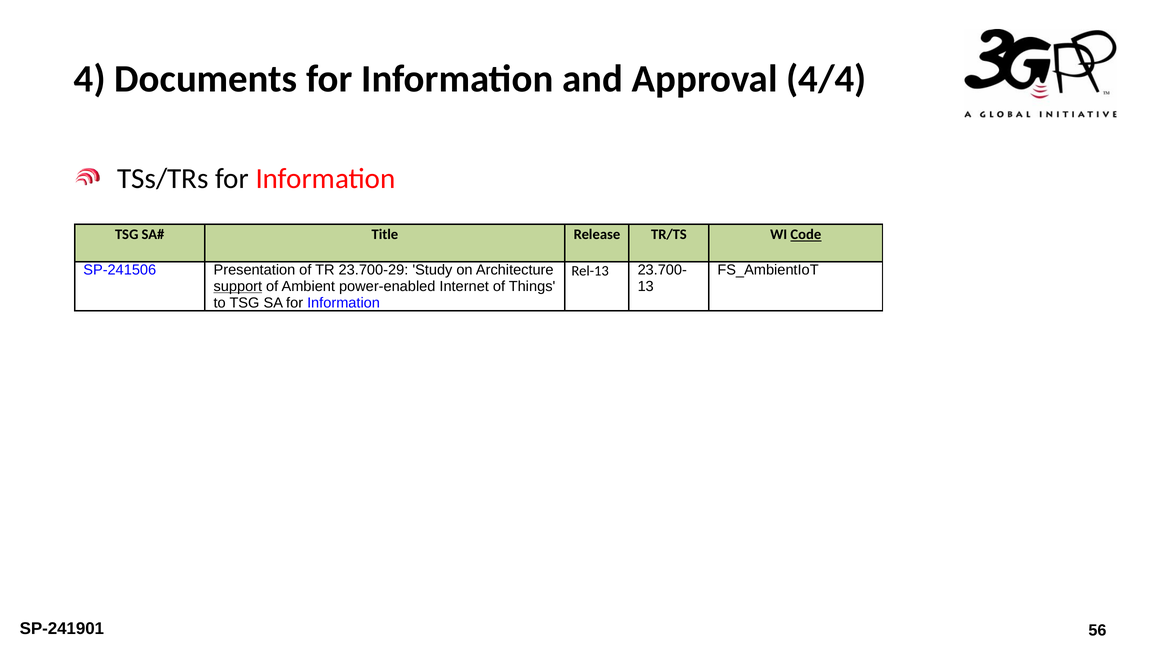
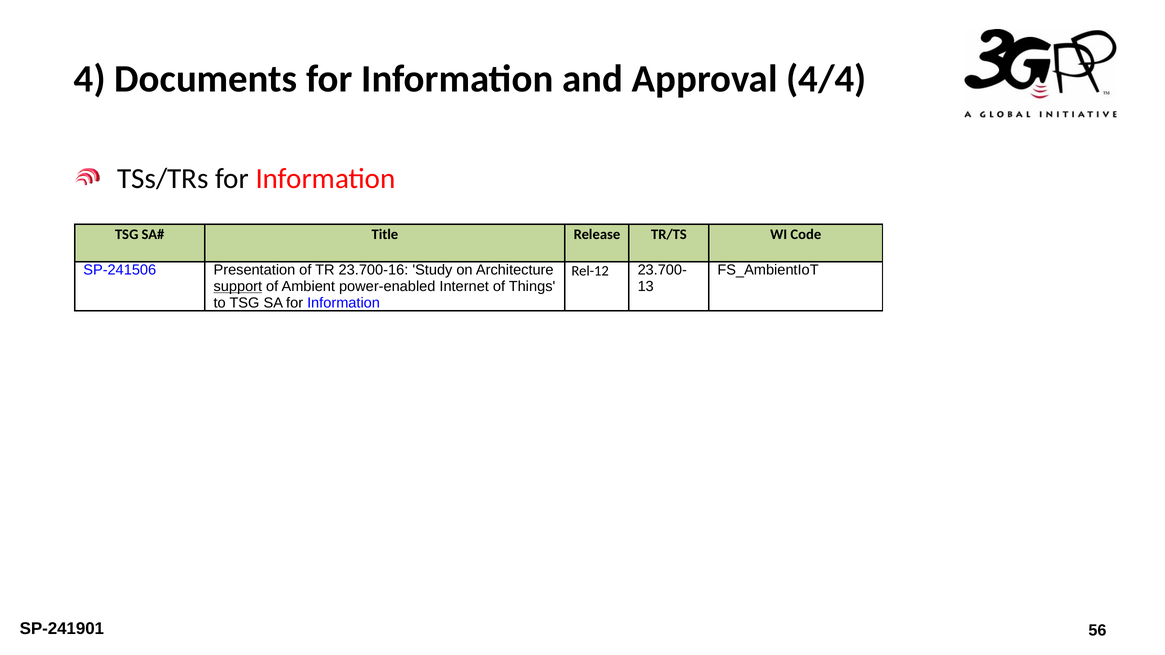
Code underline: present -> none
23.700-29: 23.700-29 -> 23.700-16
Rel-13: Rel-13 -> Rel-12
